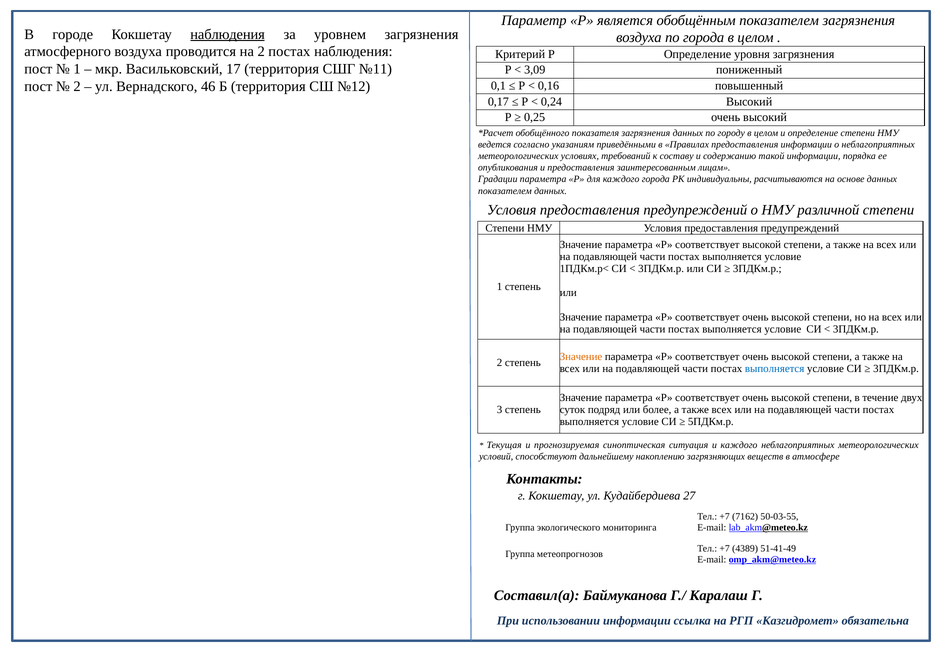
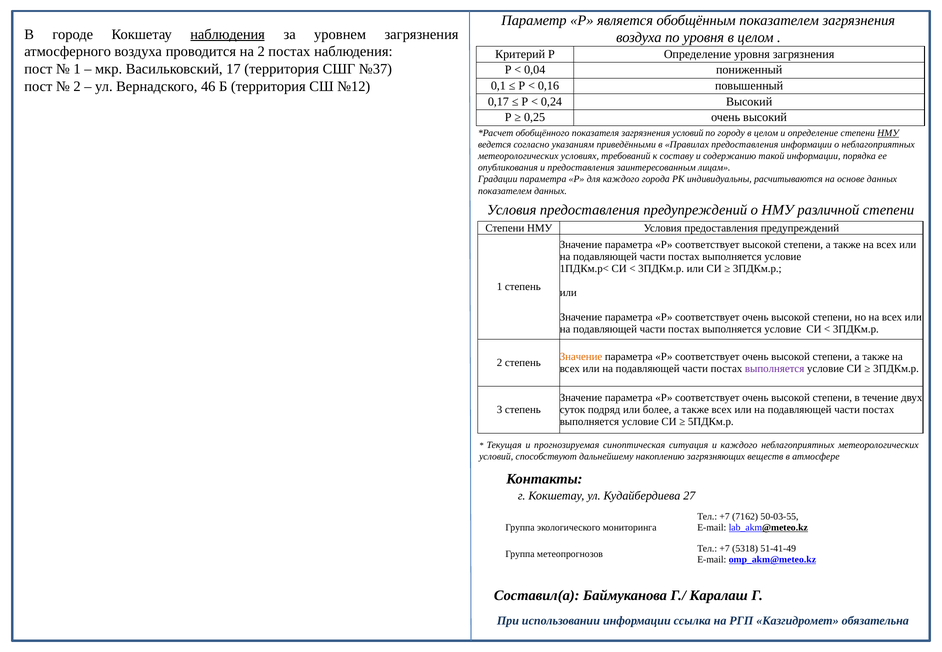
по города: города -> уровня
№11: №11 -> №37
3,09: 3,09 -> 0,04
загрязнения данных: данных -> условий
НМУ at (888, 133) underline: none -> present
выполняется at (775, 369) colour: blue -> purple
4389: 4389 -> 5318
